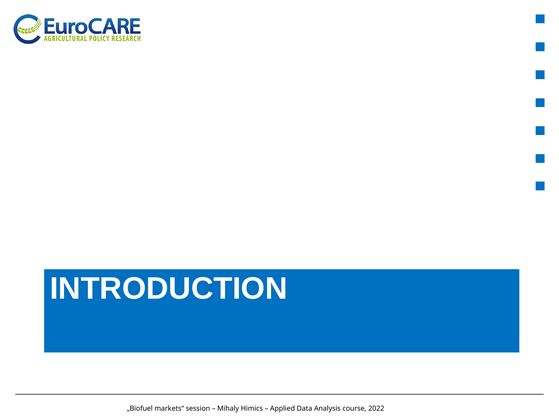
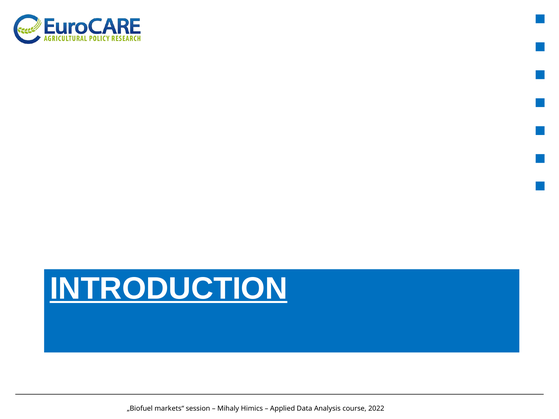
INTRODUCTION underline: none -> present
